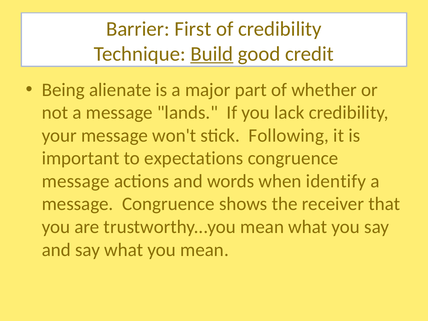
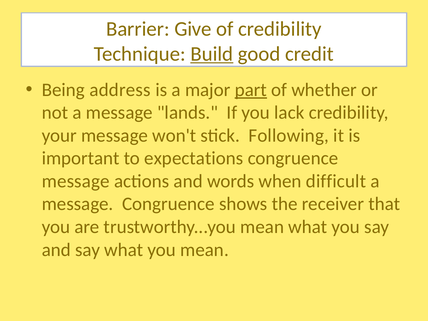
First: First -> Give
alienate: alienate -> address
part underline: none -> present
identify: identify -> difficult
